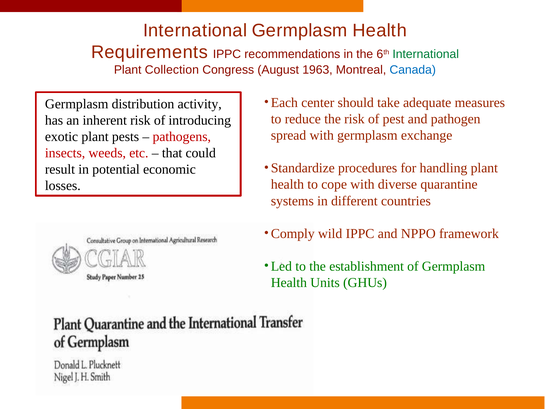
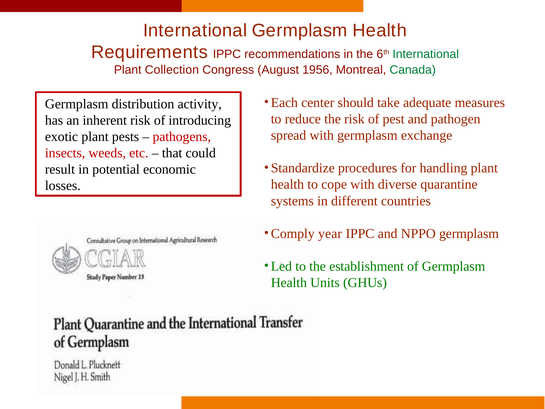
1963: 1963 -> 1956
Canada colour: blue -> green
wild: wild -> year
NPPO framework: framework -> germplasm
